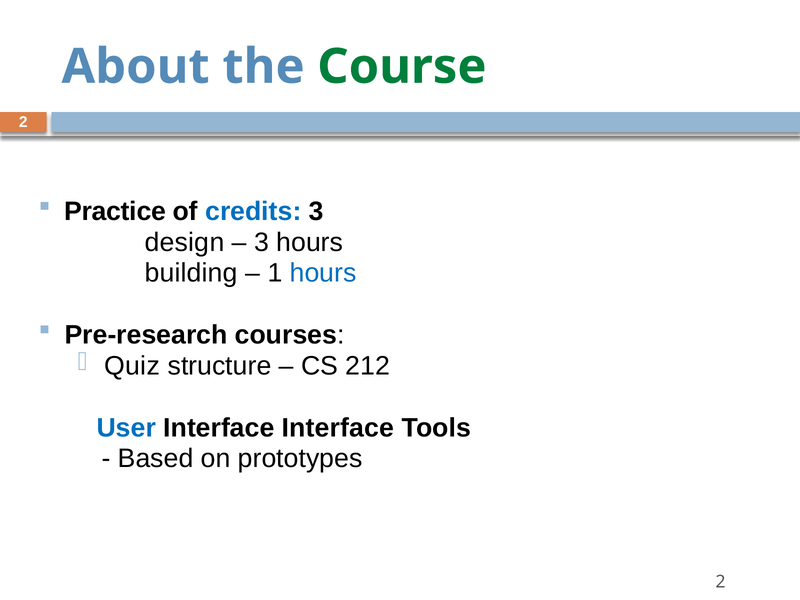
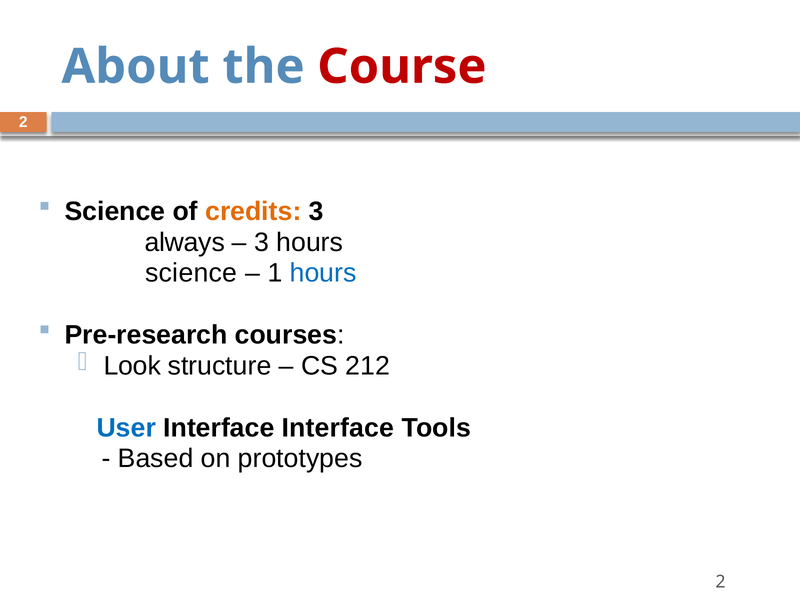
Course colour: green -> red
Practice at (115, 211): Practice -> Science
credits colour: blue -> orange
design: design -> always
building at (191, 273): building -> science
Quiz: Quiz -> Look
